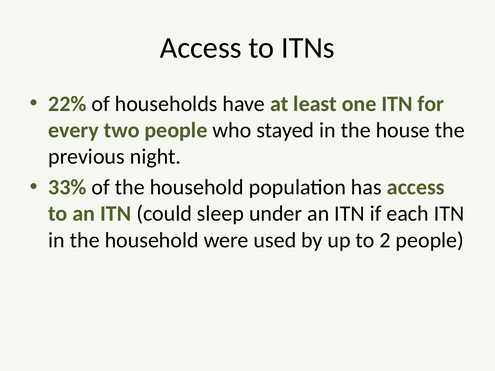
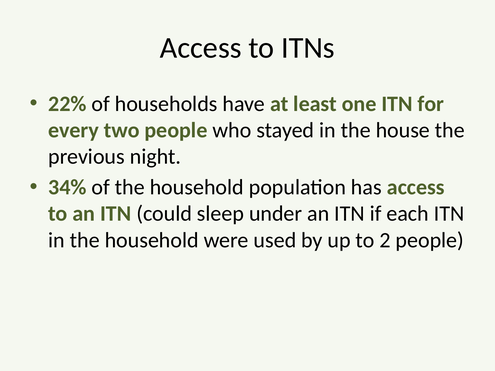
33%: 33% -> 34%
